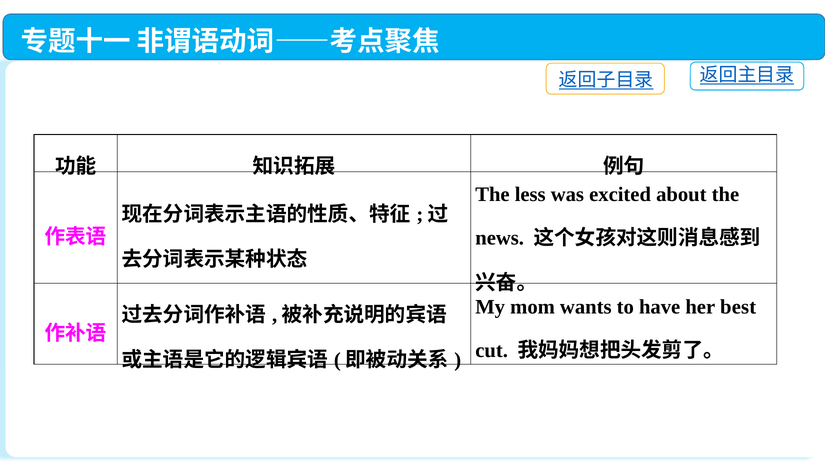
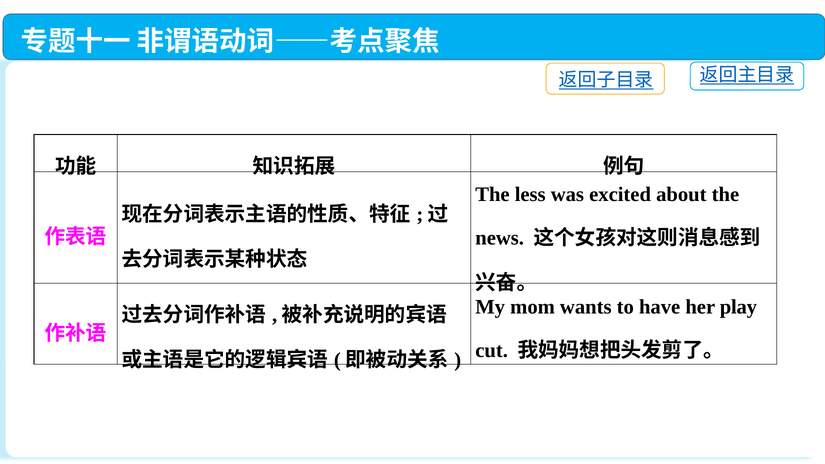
best: best -> play
